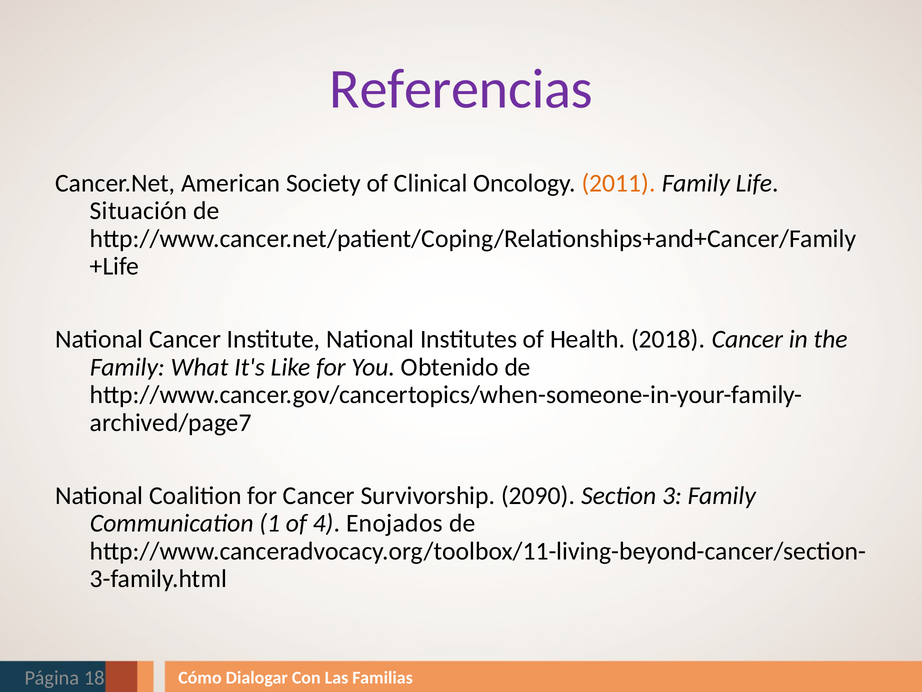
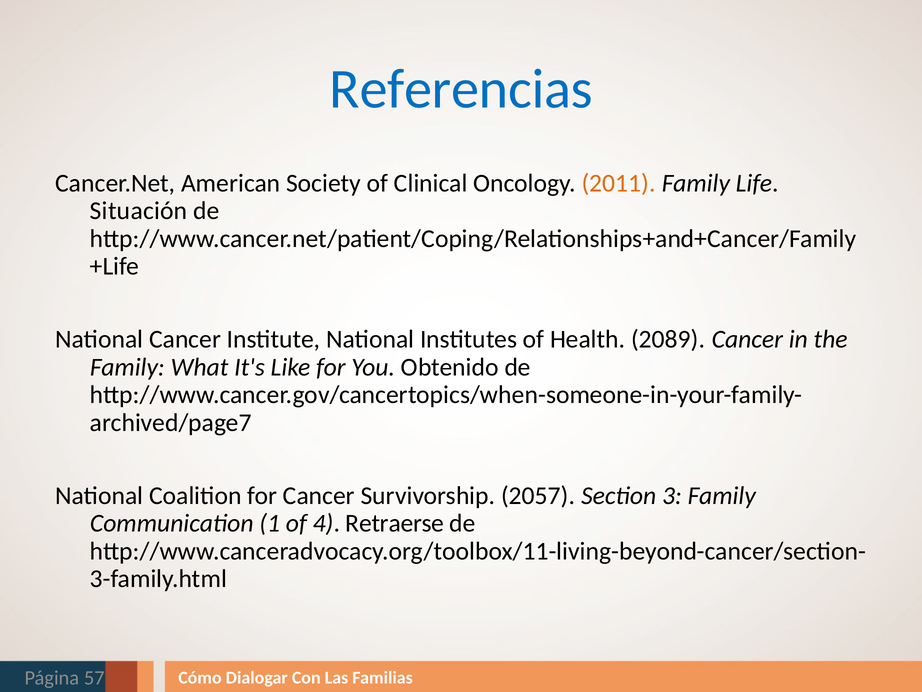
Referencias colour: purple -> blue
2018: 2018 -> 2089
2090: 2090 -> 2057
Enojados: Enojados -> Retraerse
18: 18 -> 57
